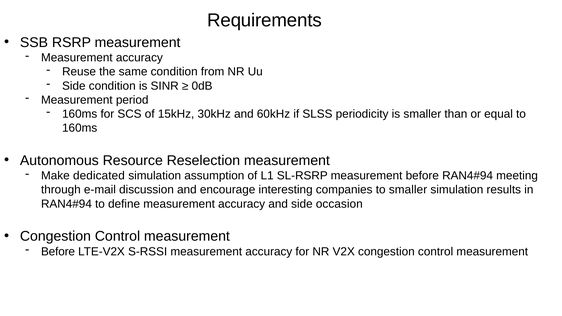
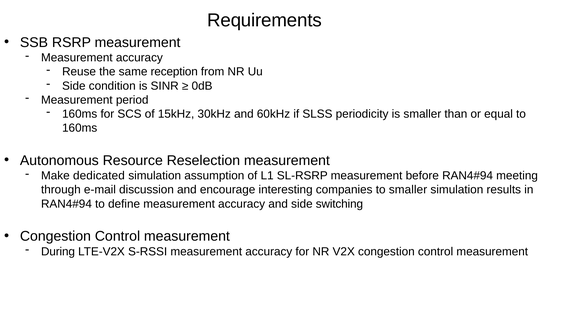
same condition: condition -> reception
occasion: occasion -> switching
Before at (58, 252): Before -> During
